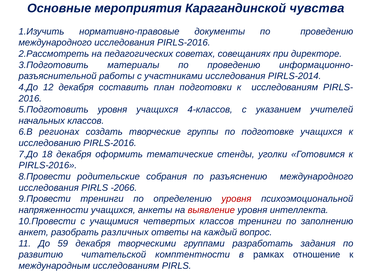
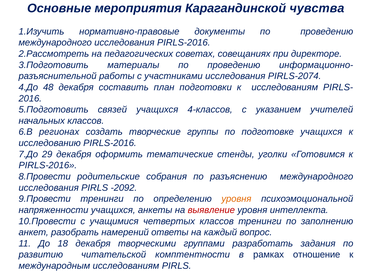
PIRLS-2014: PIRLS-2014 -> PIRLS-2074
12: 12 -> 48
уровня at (112, 110): уровня -> связей
18: 18 -> 29
-2066: -2066 -> -2092
уровня at (236, 199) colour: red -> orange
различных: различных -> намерений
59: 59 -> 18
